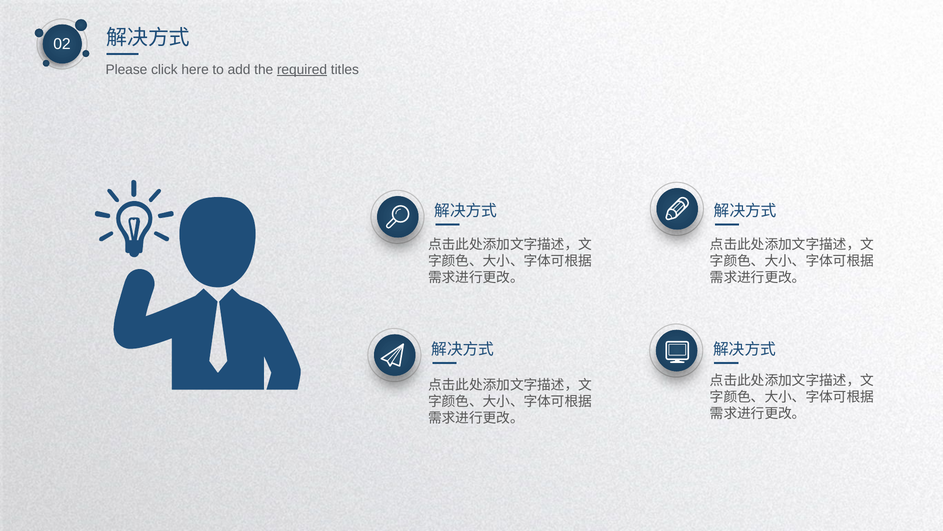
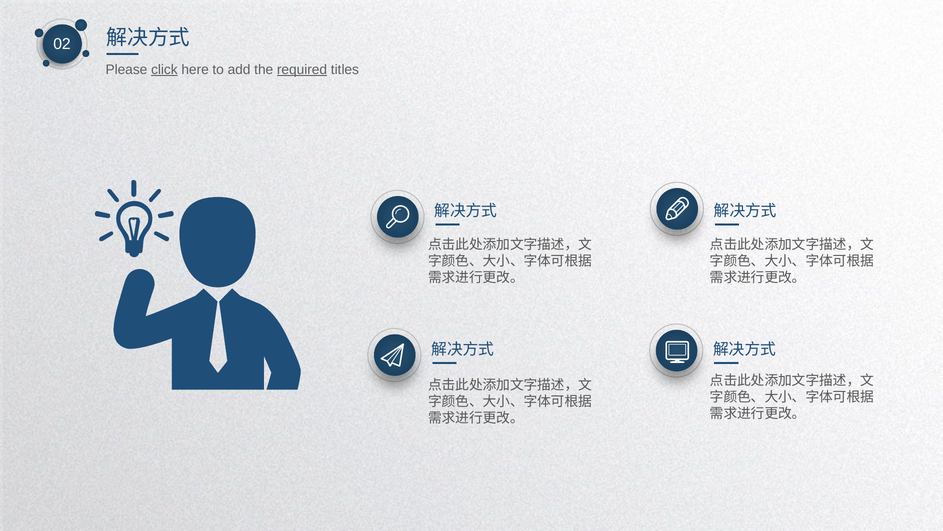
click underline: none -> present
